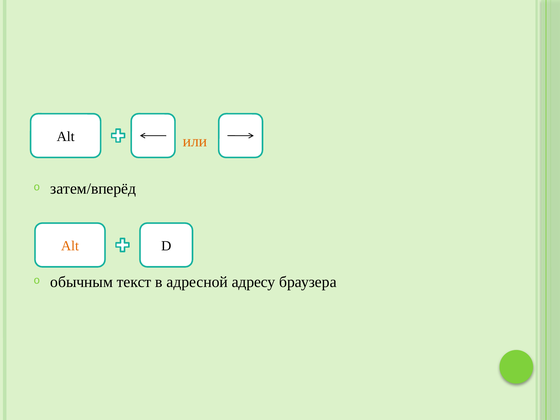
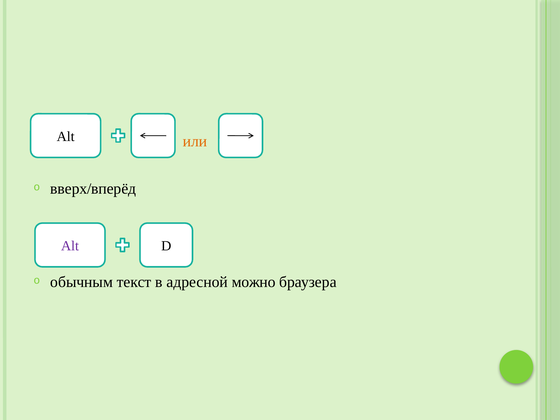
затем/вперёд: затем/вперёд -> вверх/вперёд
Alt at (70, 246) colour: orange -> purple
адресу: адресу -> можно
